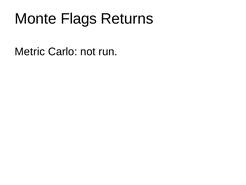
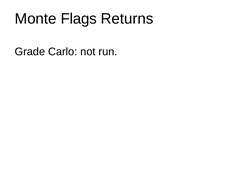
Metric: Metric -> Grade
